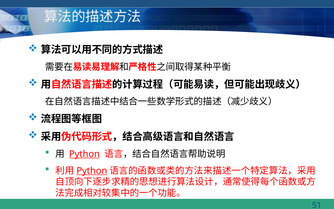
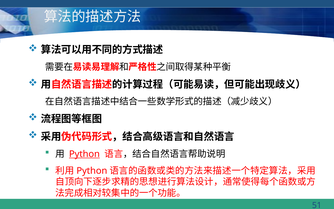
Python at (92, 171) underline: present -> none
